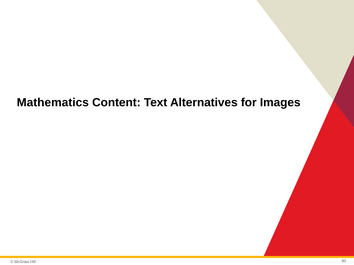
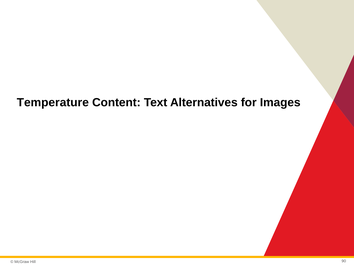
Mathematics: Mathematics -> Temperature
